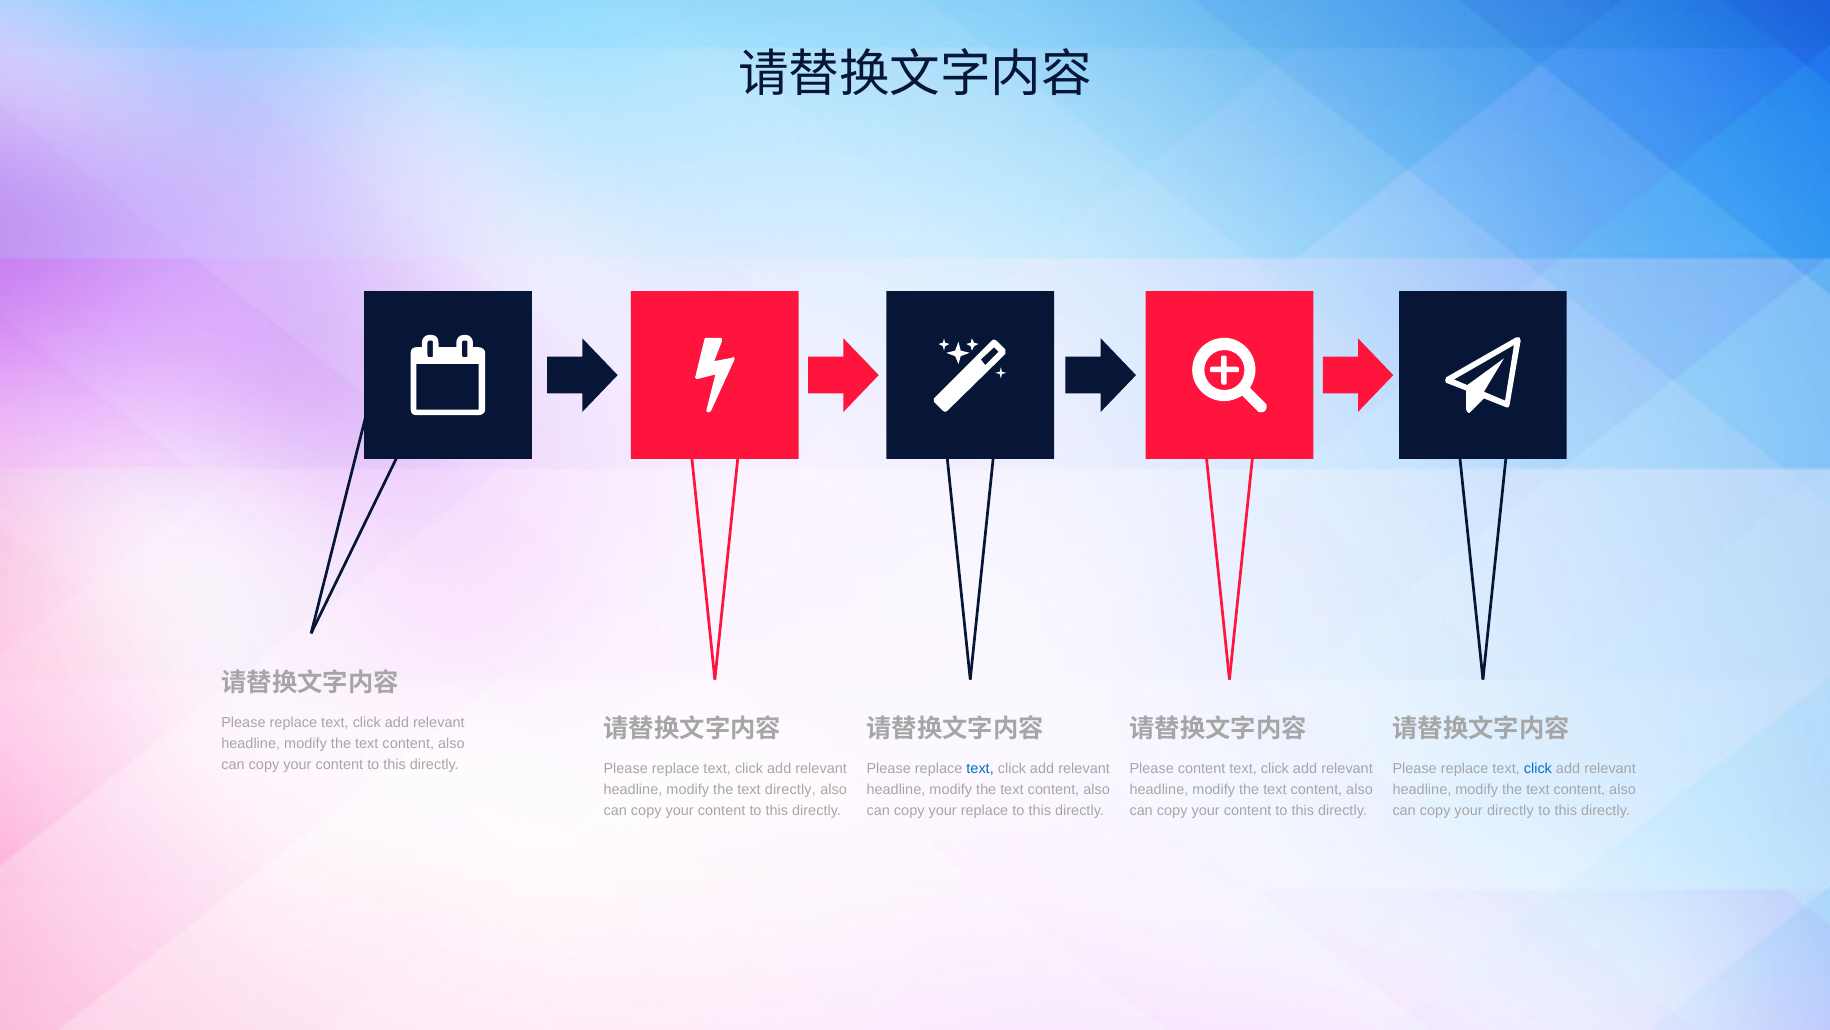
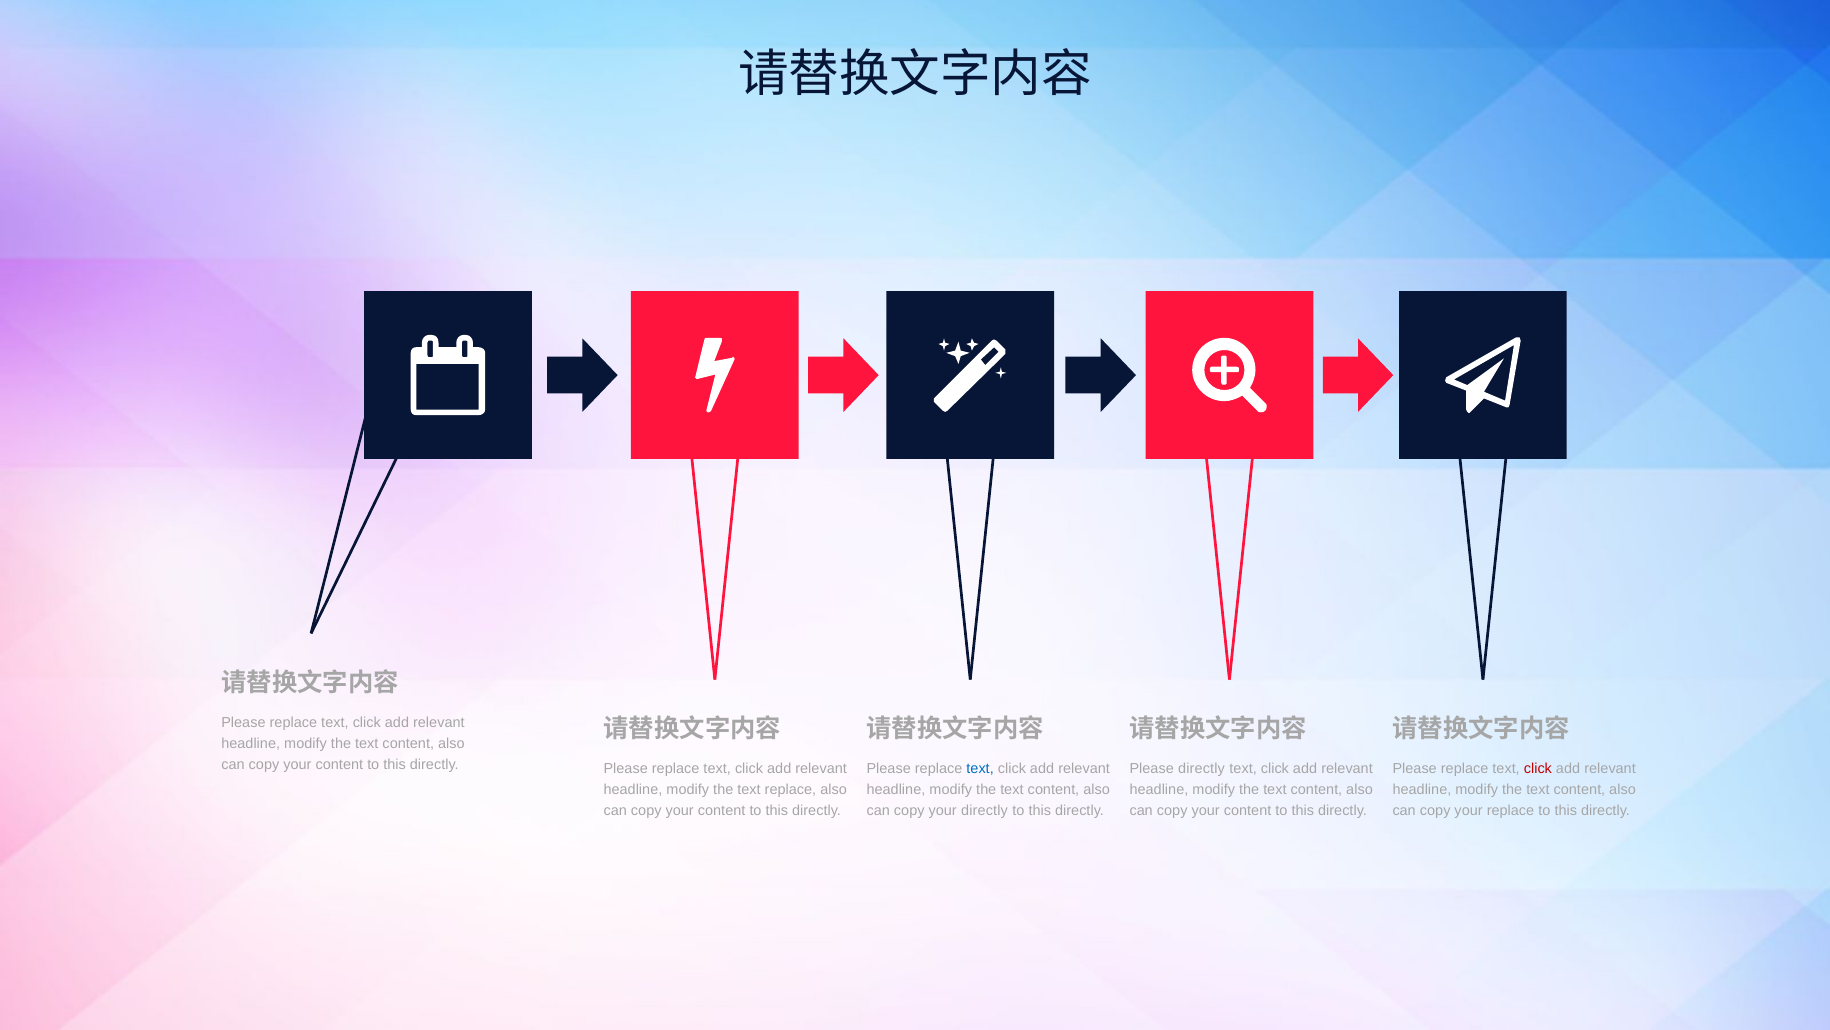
Please content: content -> directly
click at (1538, 768) colour: blue -> red
text directly: directly -> replace
your replace: replace -> directly
your directly: directly -> replace
